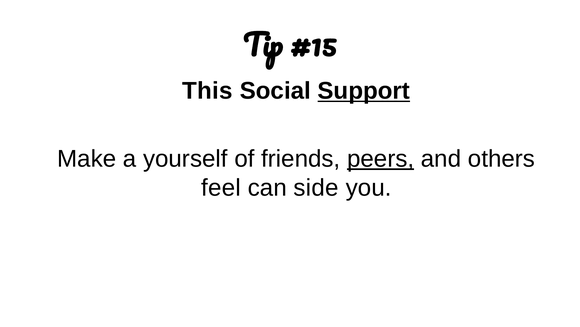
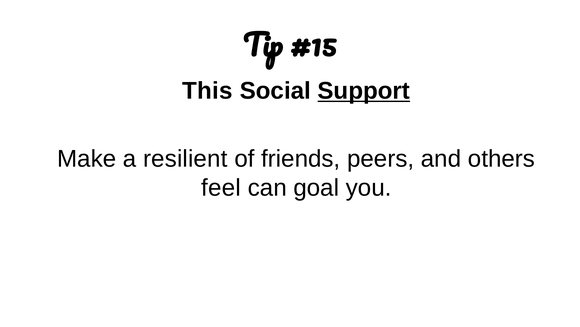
yourself: yourself -> resilient
peers underline: present -> none
side: side -> goal
